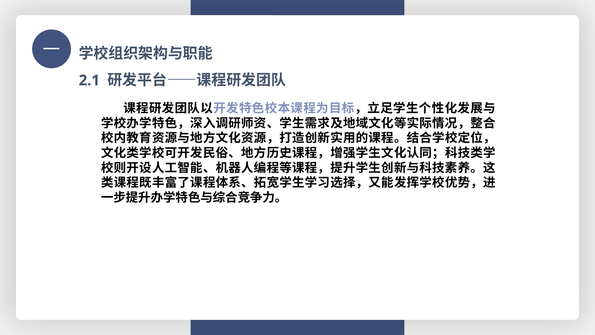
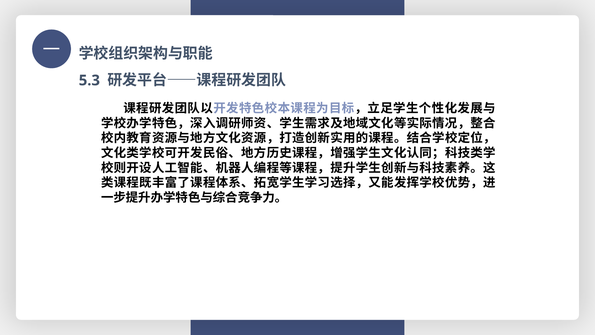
2.1: 2.1 -> 5.3
